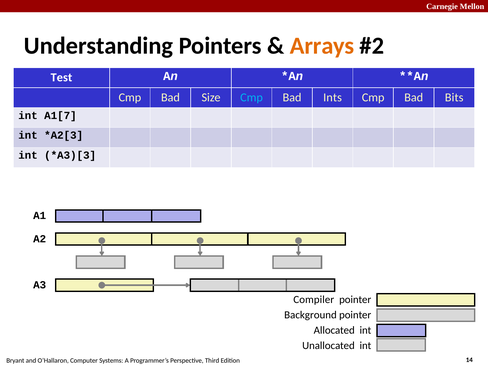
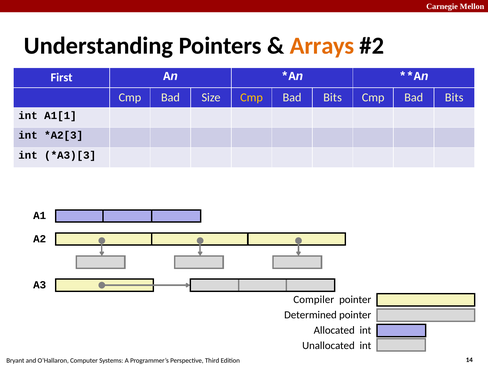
Test: Test -> First
Cmp at (252, 98) colour: light blue -> yellow
Ints at (333, 98): Ints -> Bits
A1[7: A1[7 -> A1[1
Background: Background -> Determined
